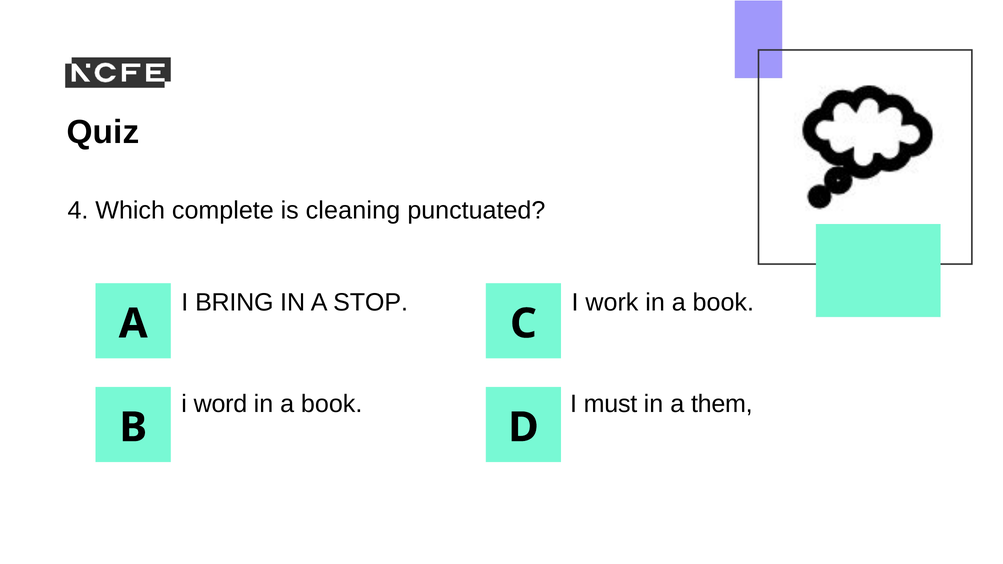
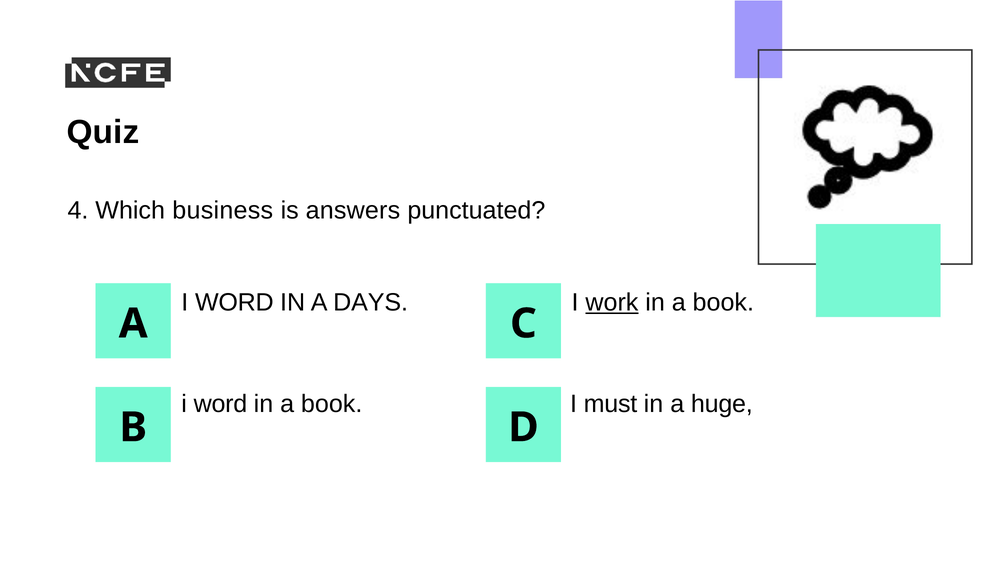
complete: complete -> business
cleaning: cleaning -> answers
BRING at (234, 302): BRING -> WORD
STOP: STOP -> DAYS
work underline: none -> present
them: them -> huge
